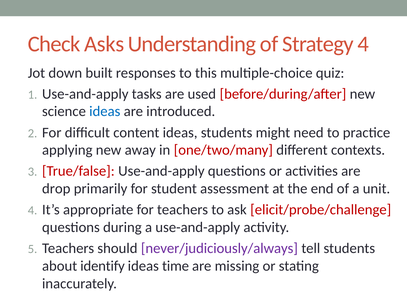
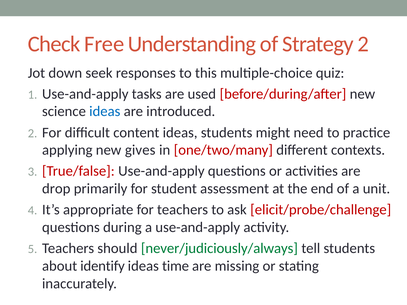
Asks: Asks -> Free
Strategy 4: 4 -> 2
built: built -> seek
away: away -> gives
never/judiciously/always colour: purple -> green
